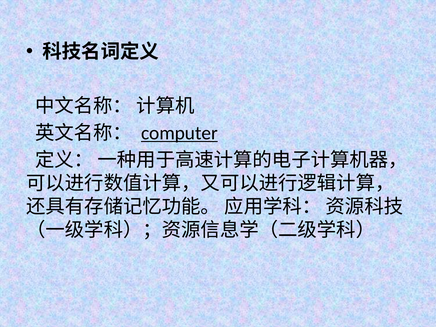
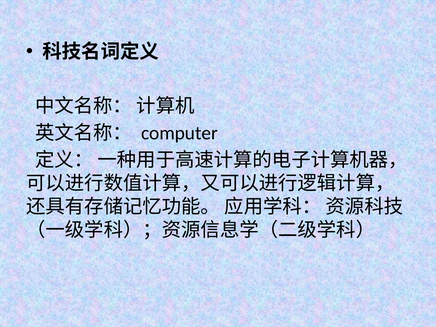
computer underline: present -> none
